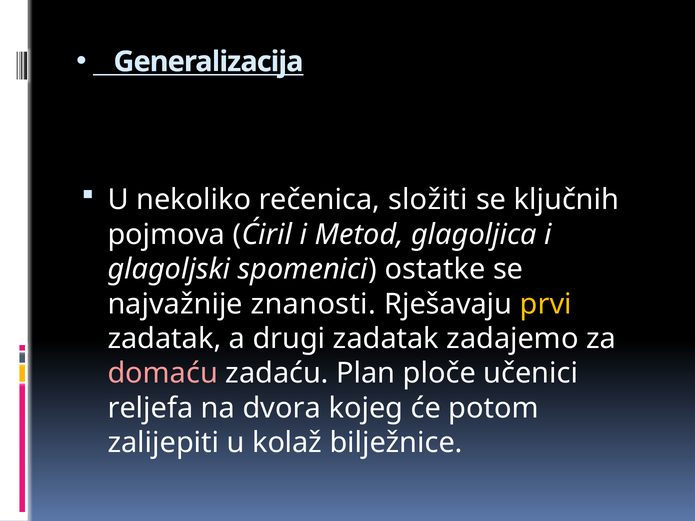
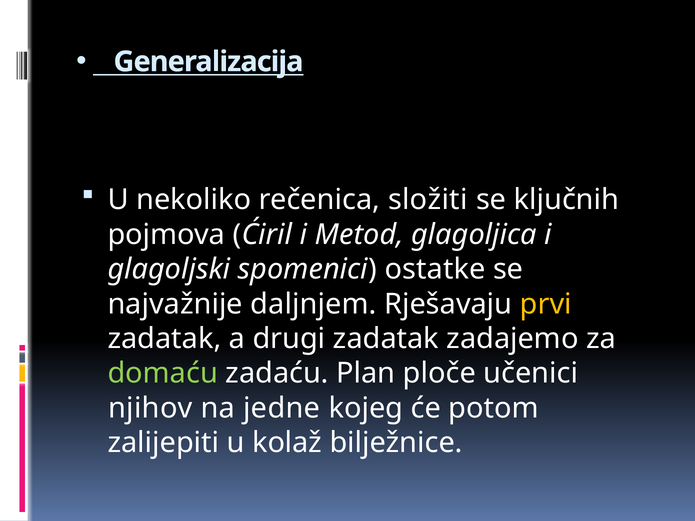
znanosti: znanosti -> daljnjem
domaću colour: pink -> light green
reljefa: reljefa -> njihov
dvora: dvora -> jedne
